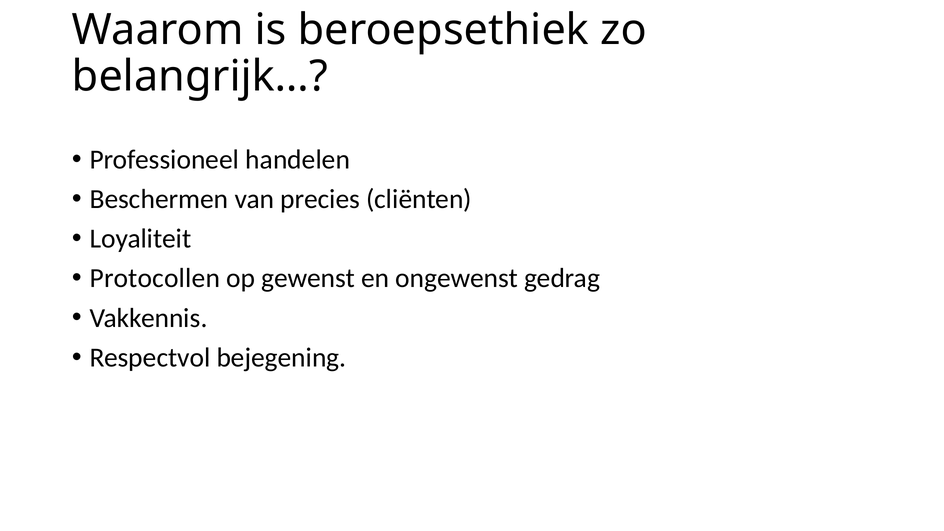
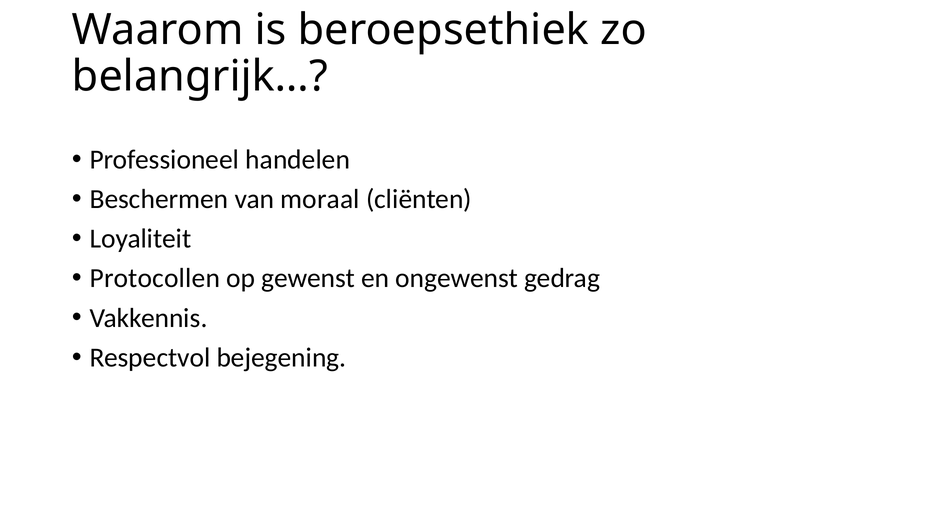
precies: precies -> moraal
